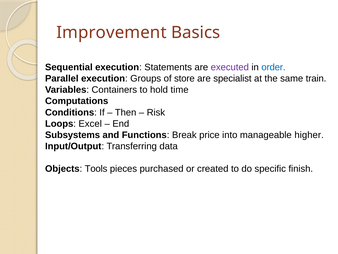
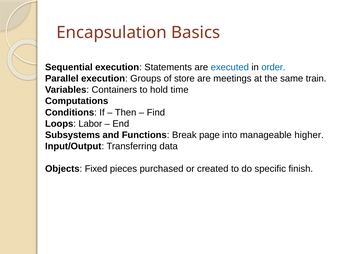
Improvement: Improvement -> Encapsulation
executed colour: purple -> blue
specialist: specialist -> meetings
Risk: Risk -> Find
Excel: Excel -> Labor
price: price -> page
Tools: Tools -> Fixed
